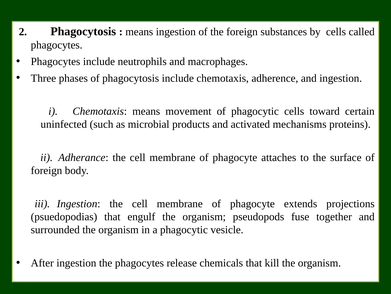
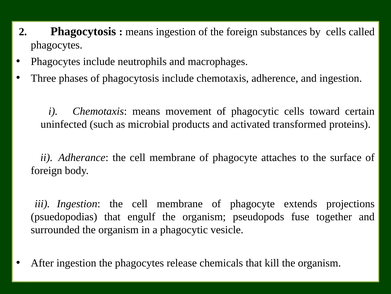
mechanisms: mechanisms -> transformed
